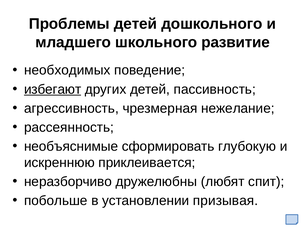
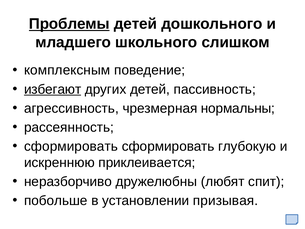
Проблемы underline: none -> present
развитие: развитие -> слишком
необходимых: необходимых -> комплексным
нежелание: нежелание -> нормальны
необъяснимые at (71, 146): необъяснимые -> сформировать
